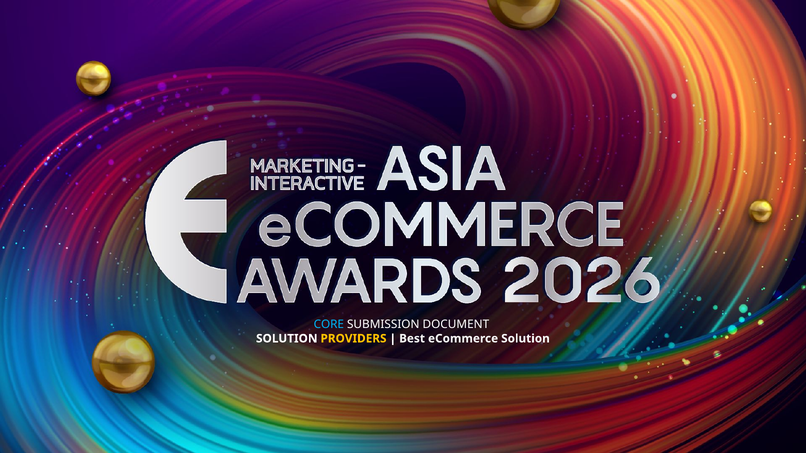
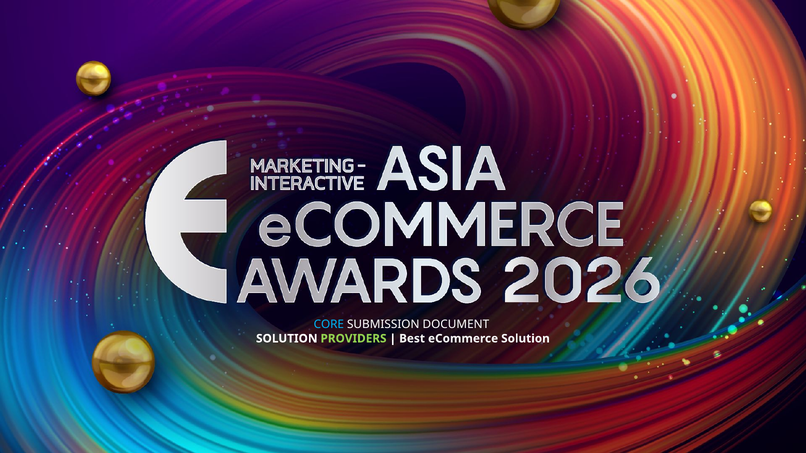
PROVIDERS colour: yellow -> light green
